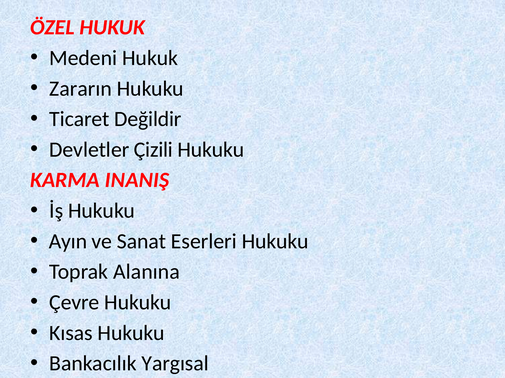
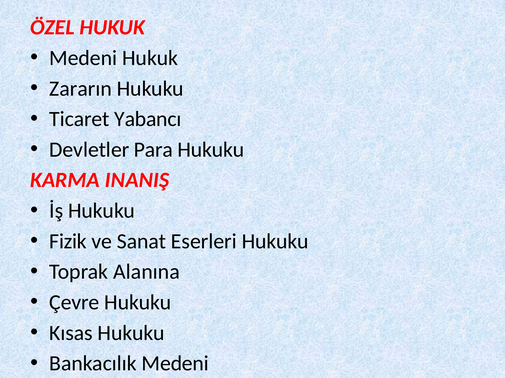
Değildir: Değildir -> Yabancı
Çizili: Çizili -> Para
Ayın: Ayın -> Fizik
Bankacılık Yargısal: Yargısal -> Medeni
